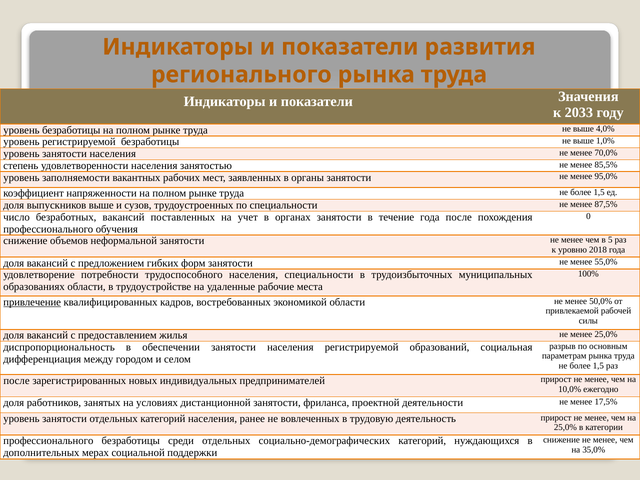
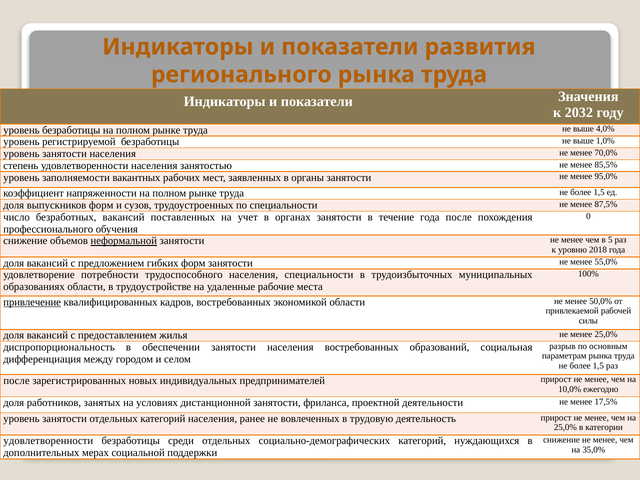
2033: 2033 -> 2032
выпускников выше: выше -> форм
неформальной underline: none -> present
населения регистрируемой: регистрируемой -> востребованных
профессионального at (48, 441): профессионального -> удовлетворенности
